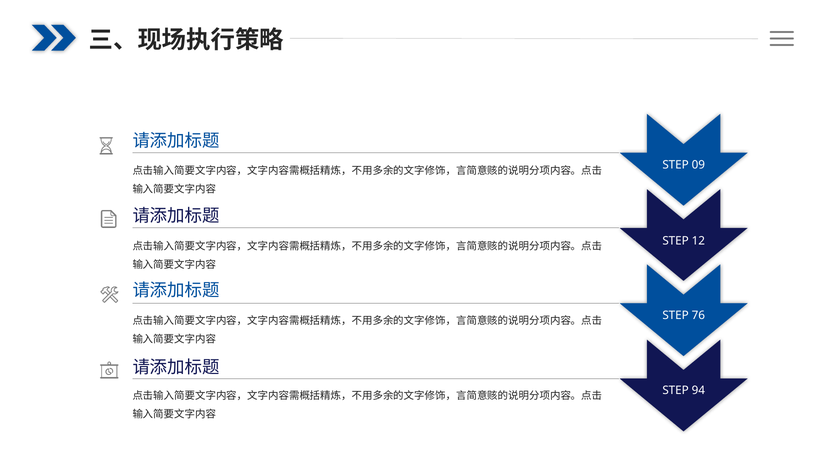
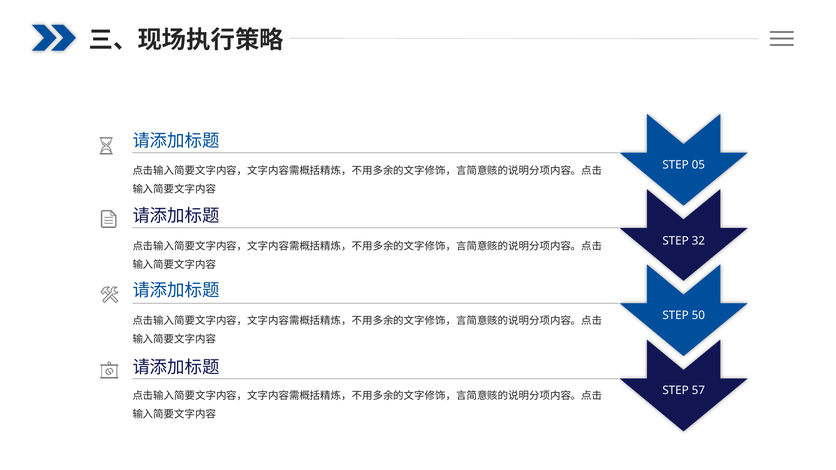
09: 09 -> 05
12: 12 -> 32
76: 76 -> 50
94: 94 -> 57
